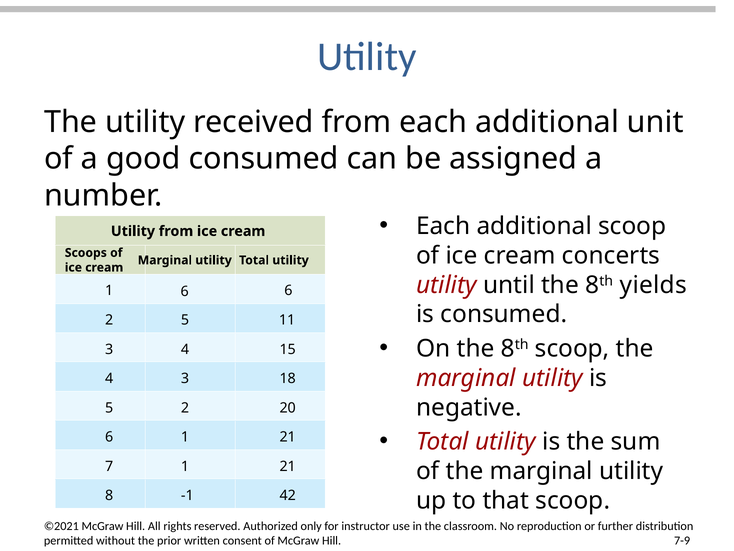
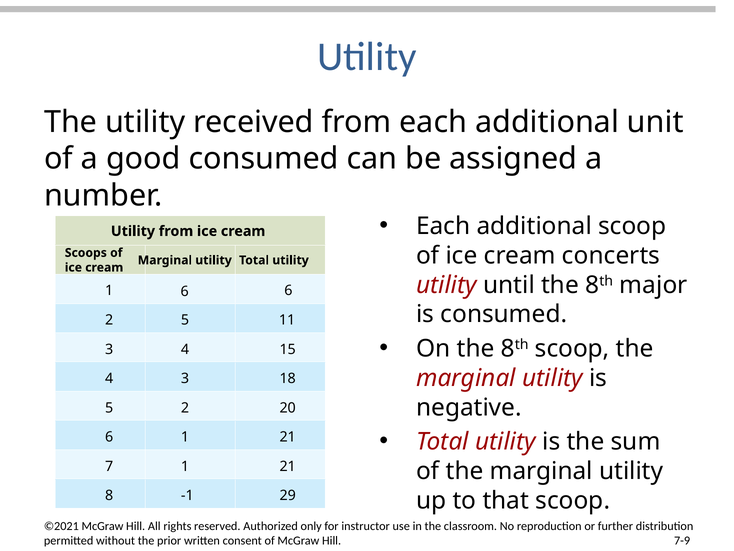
yields: yields -> major
42: 42 -> 29
